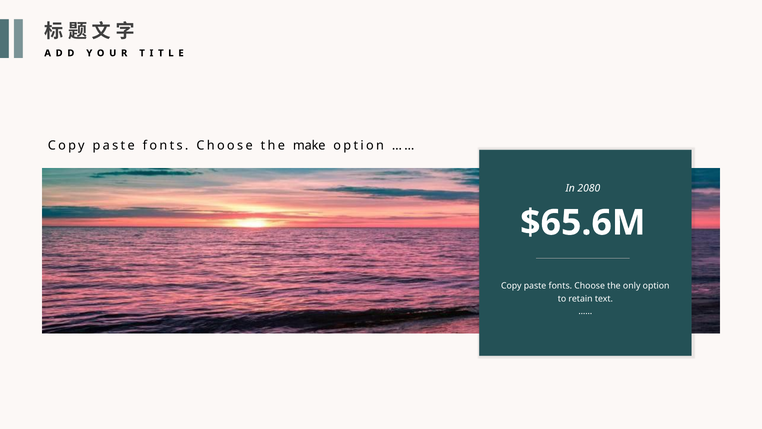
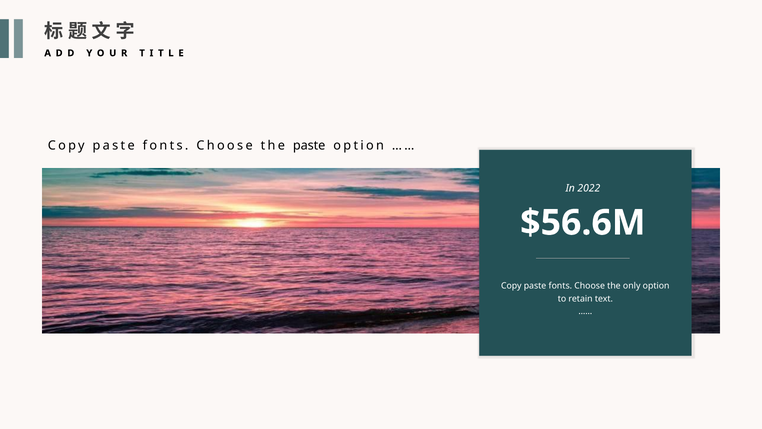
the make: make -> paste
2080: 2080 -> 2022
$65.6M: $65.6M -> $56.6M
